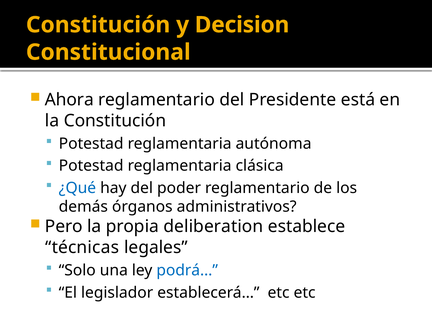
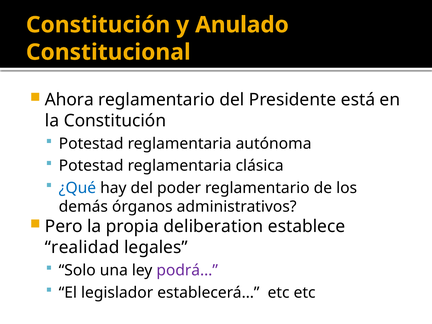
Decision: Decision -> Anulado
técnicas: técnicas -> realidad
podrá… colour: blue -> purple
